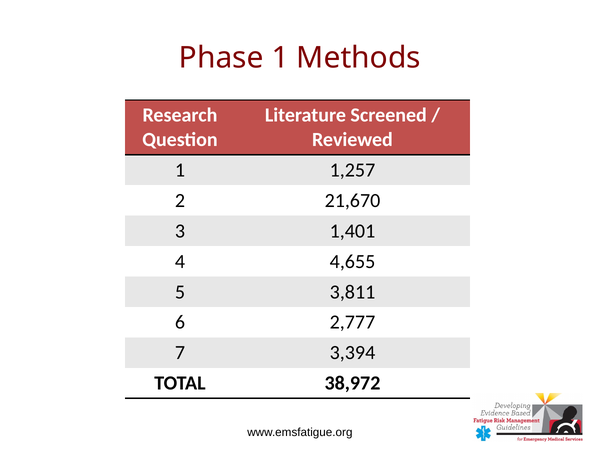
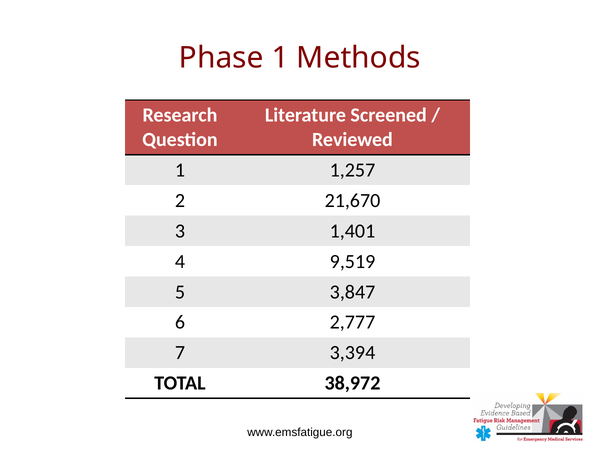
4,655: 4,655 -> 9,519
3,811: 3,811 -> 3,847
